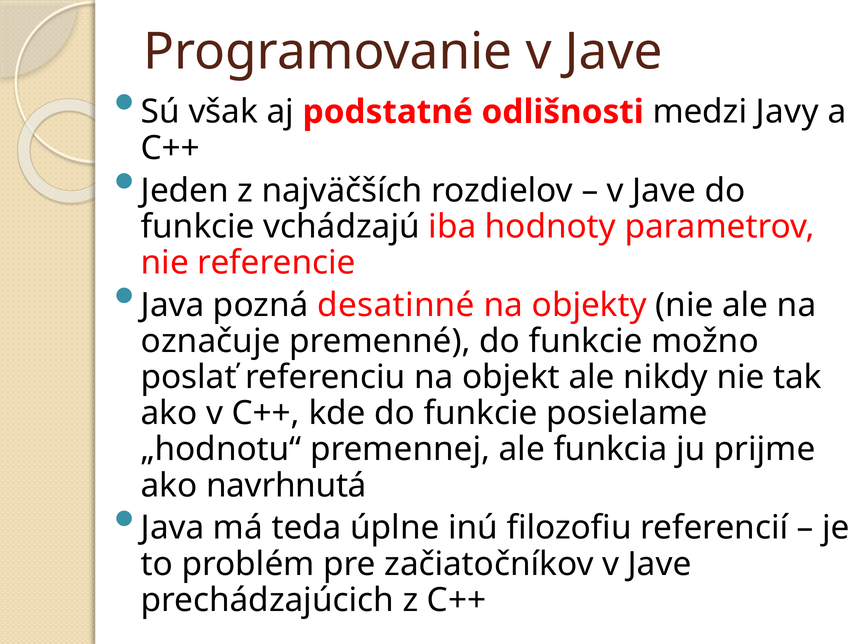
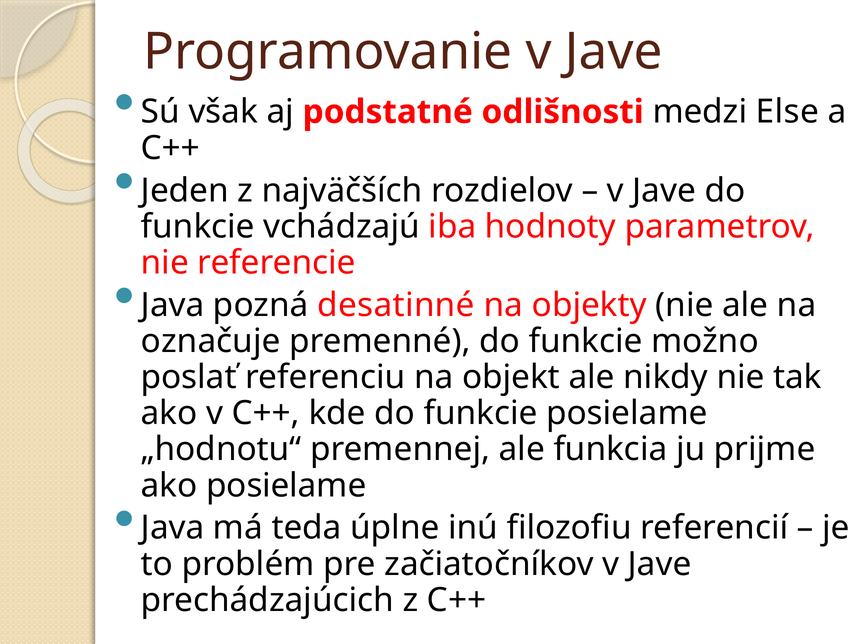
Javy: Javy -> Else
ako navrhnutá: navrhnutá -> posielame
